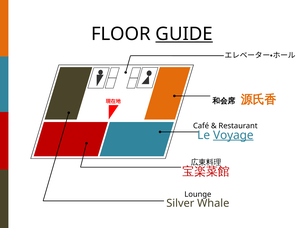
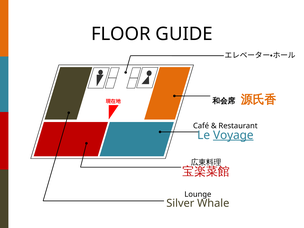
GUIDE underline: present -> none
